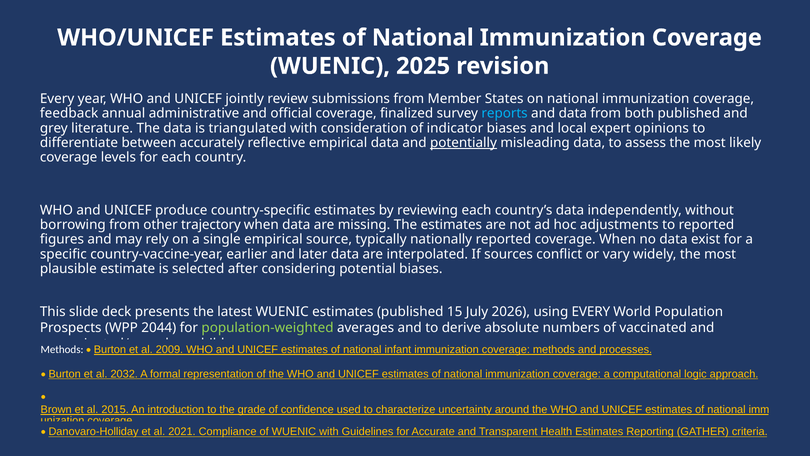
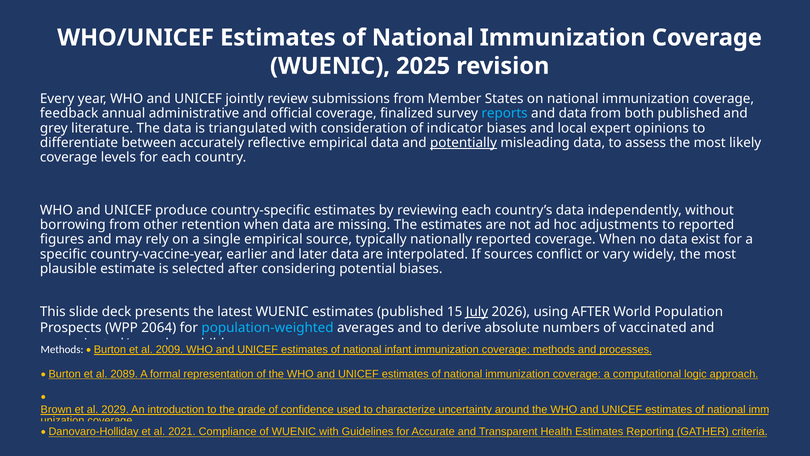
trajectory: trajectory -> retention
July underline: none -> present
using EVERY: EVERY -> AFTER
2044: 2044 -> 2064
population-weighted colour: light green -> light blue
2032: 2032 -> 2089
2015: 2015 -> 2029
